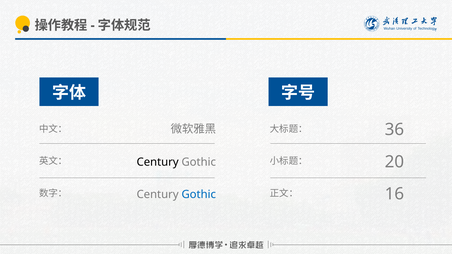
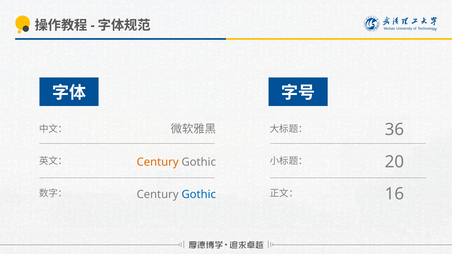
Century at (158, 162) colour: black -> orange
